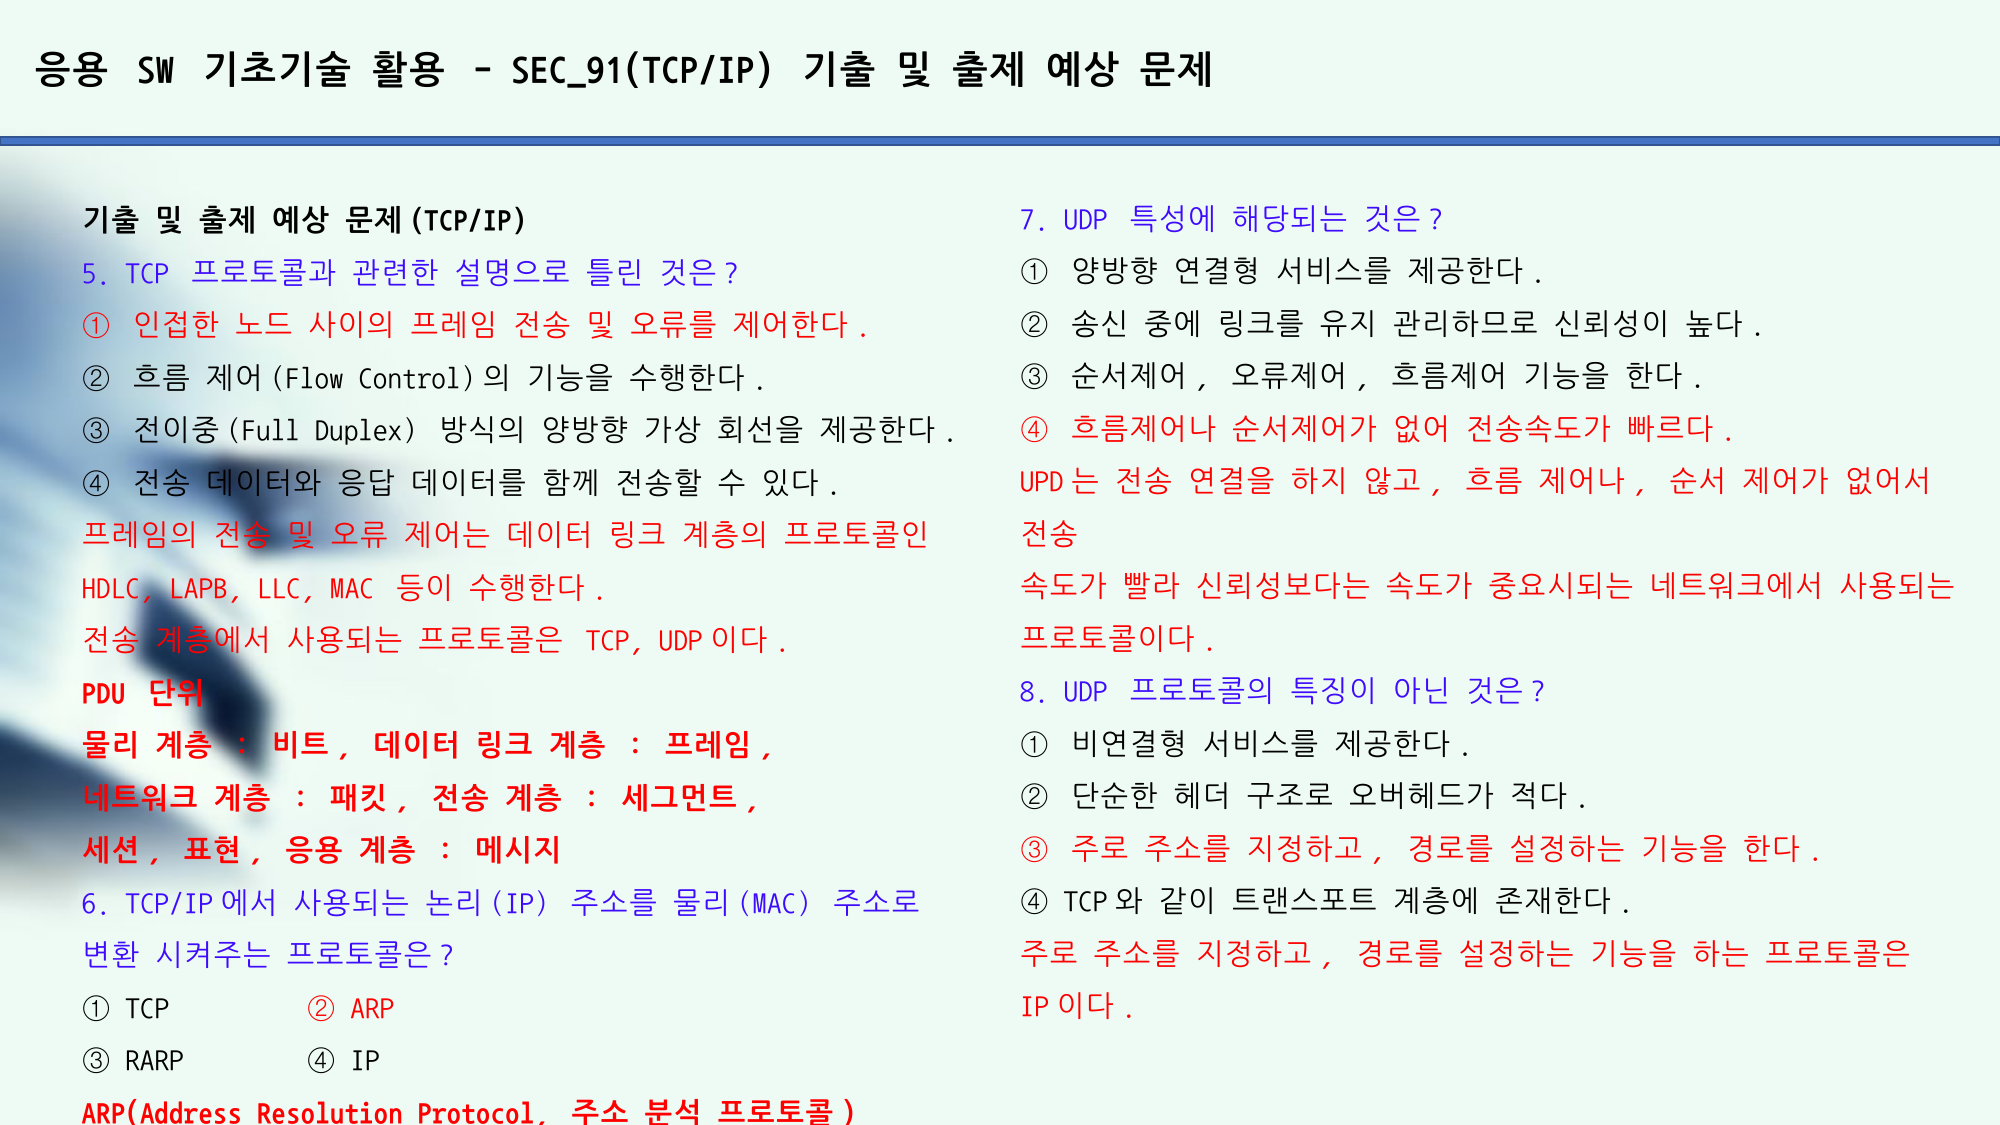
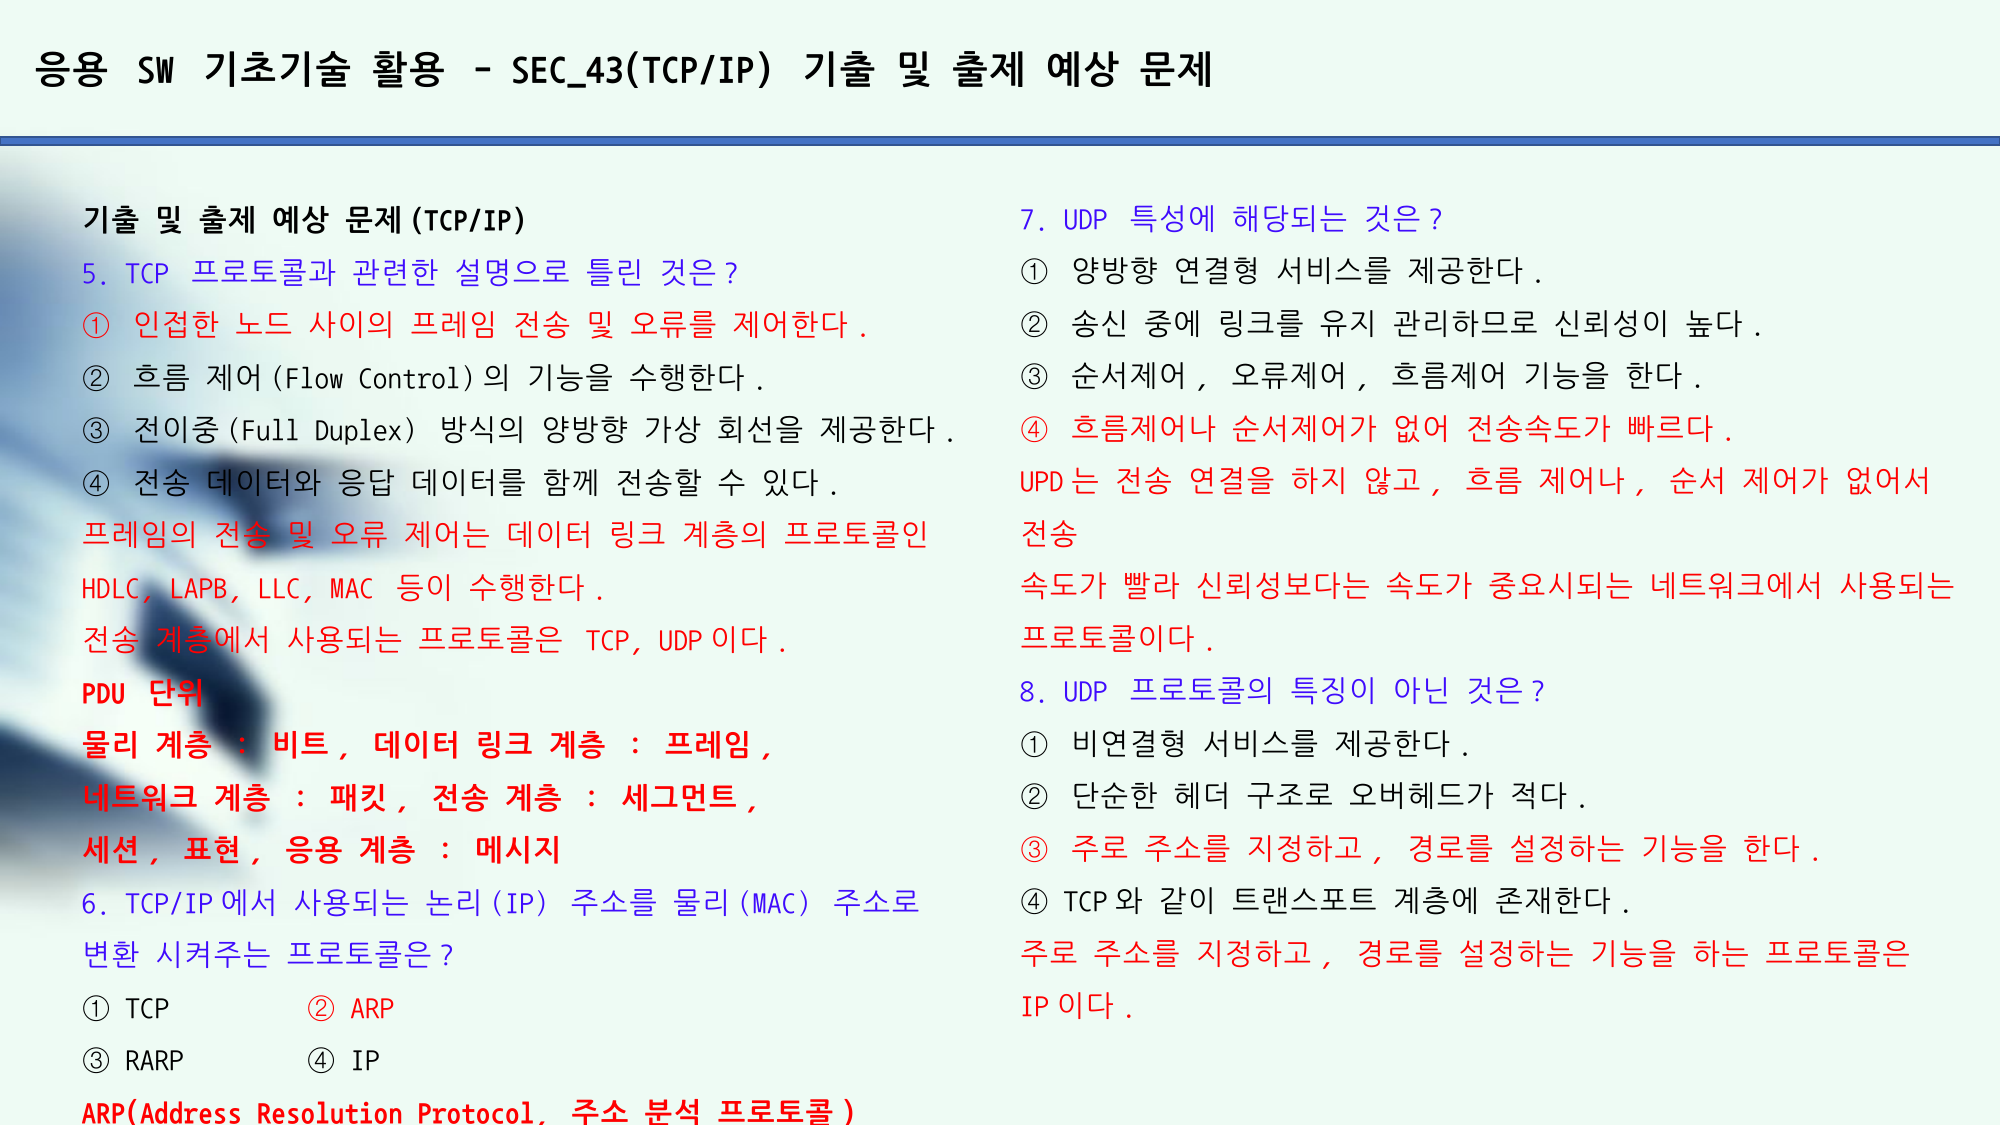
SEC_91(TCP/IP: SEC_91(TCP/IP -> SEC_43(TCP/IP
